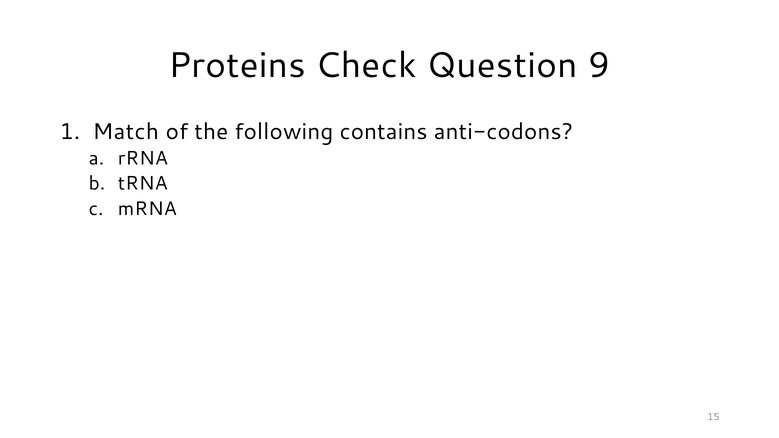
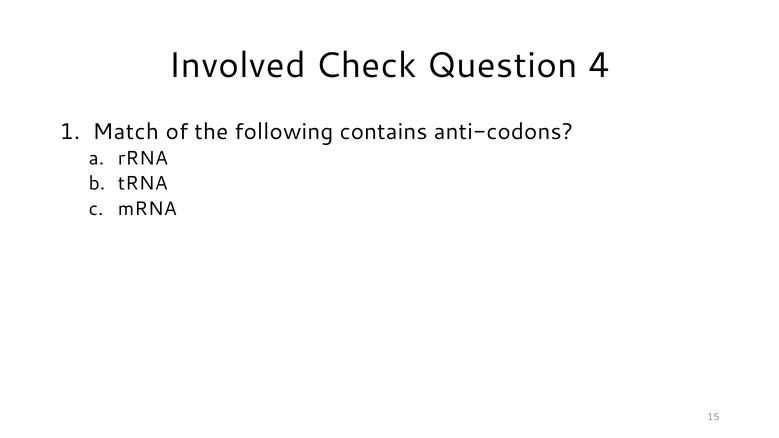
Proteins: Proteins -> Involved
9: 9 -> 4
